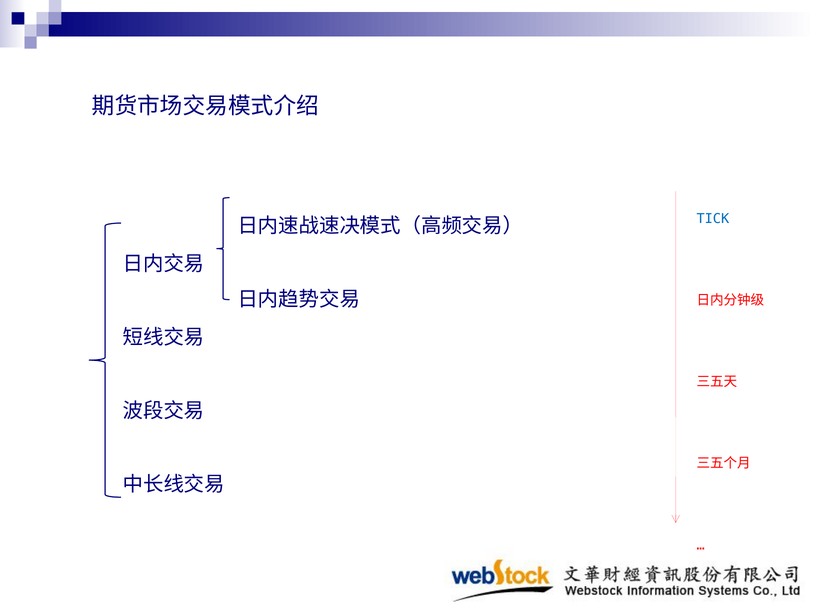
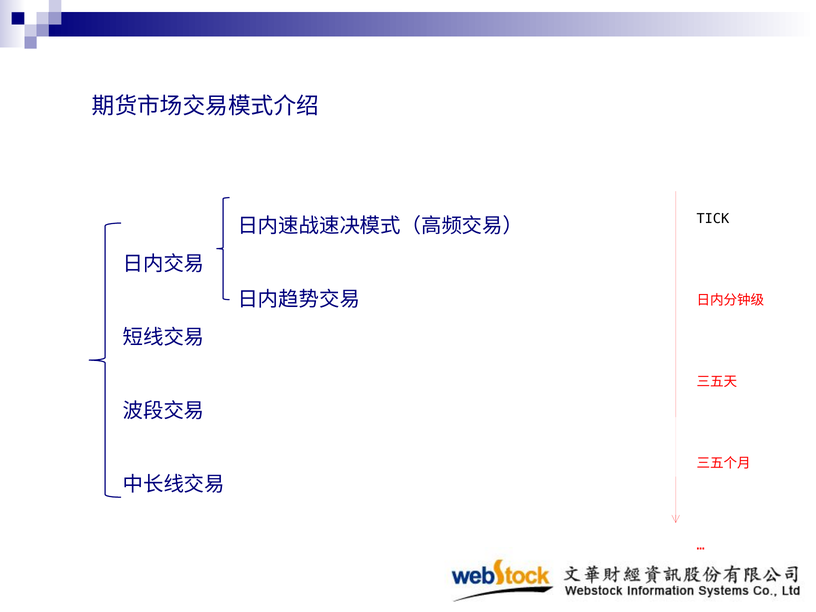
TICK colour: blue -> black
